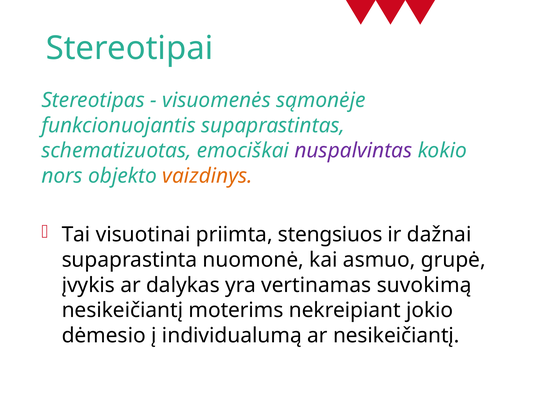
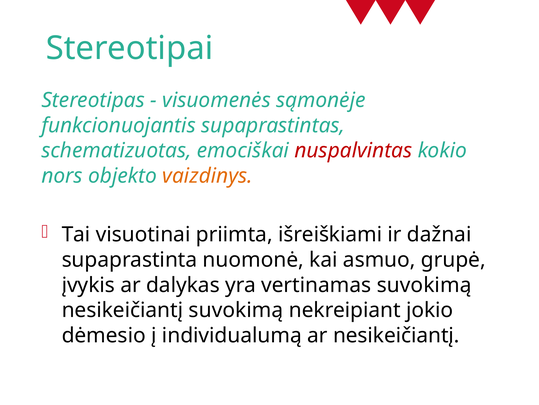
nuspalvintas colour: purple -> red
stengsiuos: stengsiuos -> išreiškiami
nesikeičiantį moterims: moterims -> suvokimą
